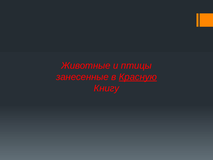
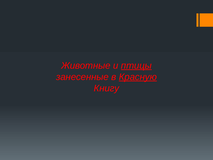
птицы underline: none -> present
